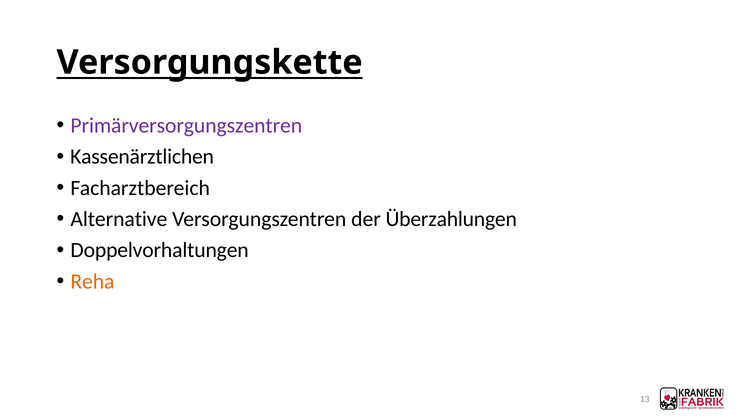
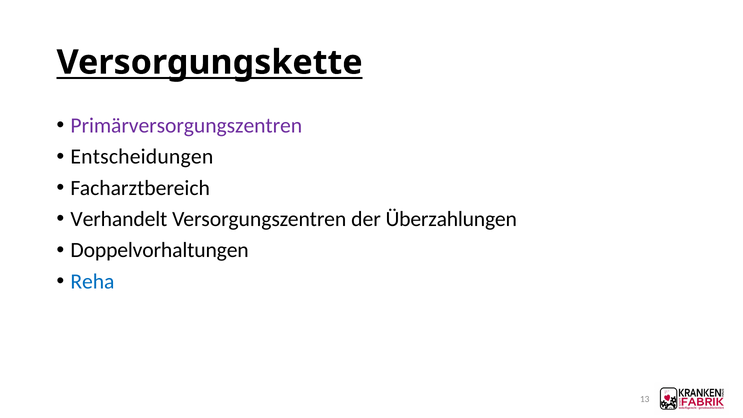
Kassenärztlichen: Kassenärztlichen -> Entscheidungen
Alternative: Alternative -> Verhandelt
Reha colour: orange -> blue
